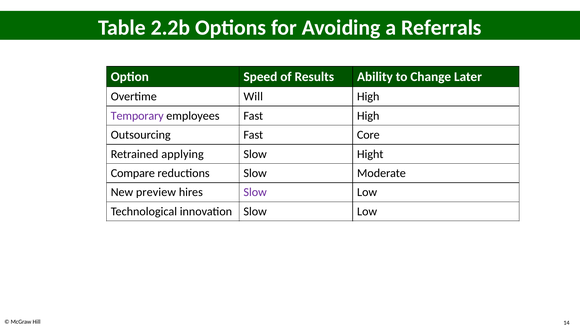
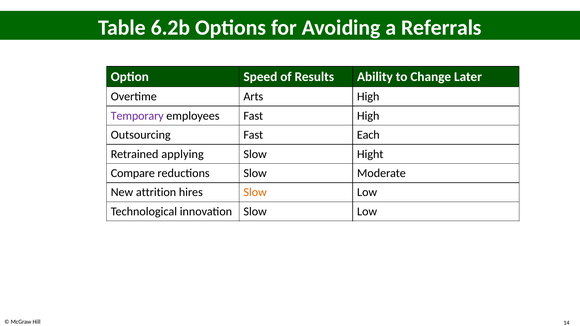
2.2b: 2.2b -> 6.2b
Will: Will -> Arts
Core: Core -> Each
preview: preview -> attrition
Slow at (255, 192) colour: purple -> orange
